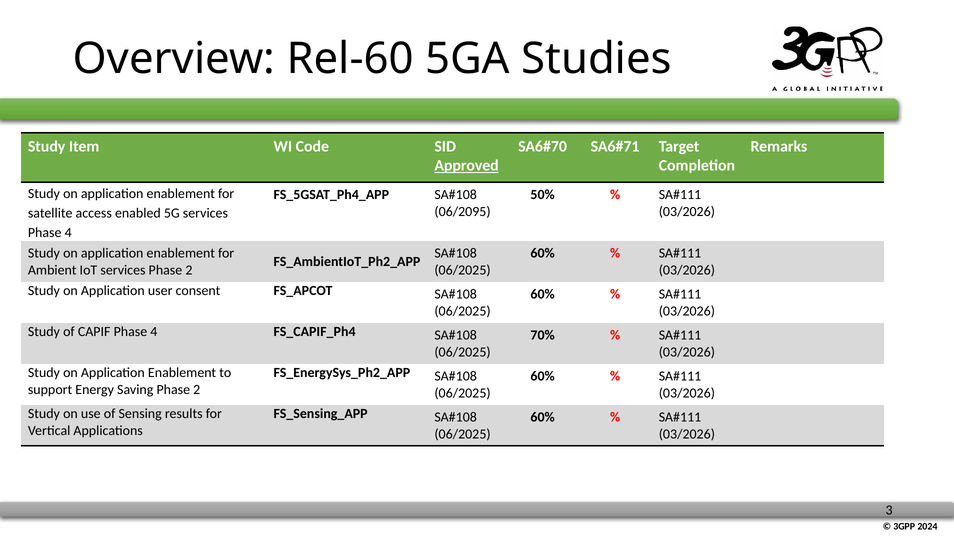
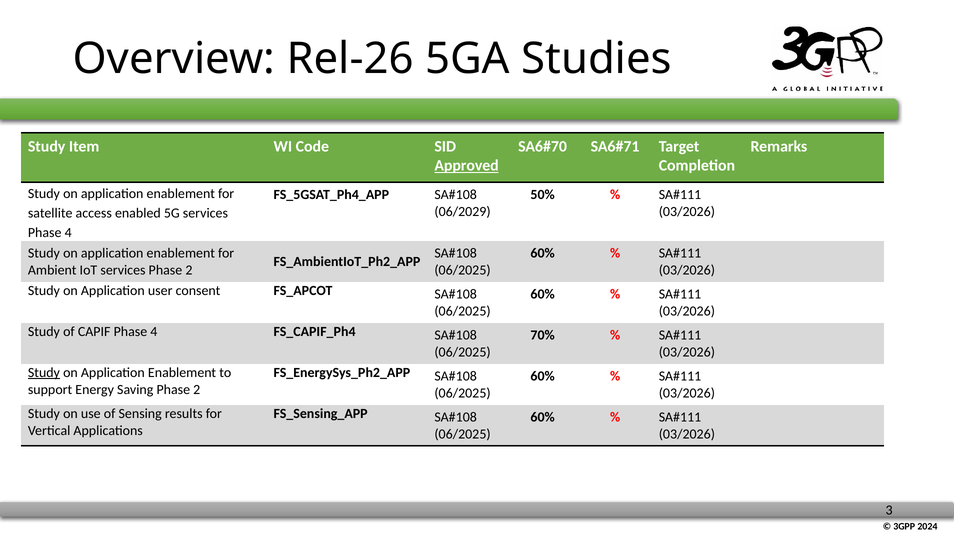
Rel-60: Rel-60 -> Rel-26
06/2095: 06/2095 -> 06/2029
Study at (44, 372) underline: none -> present
